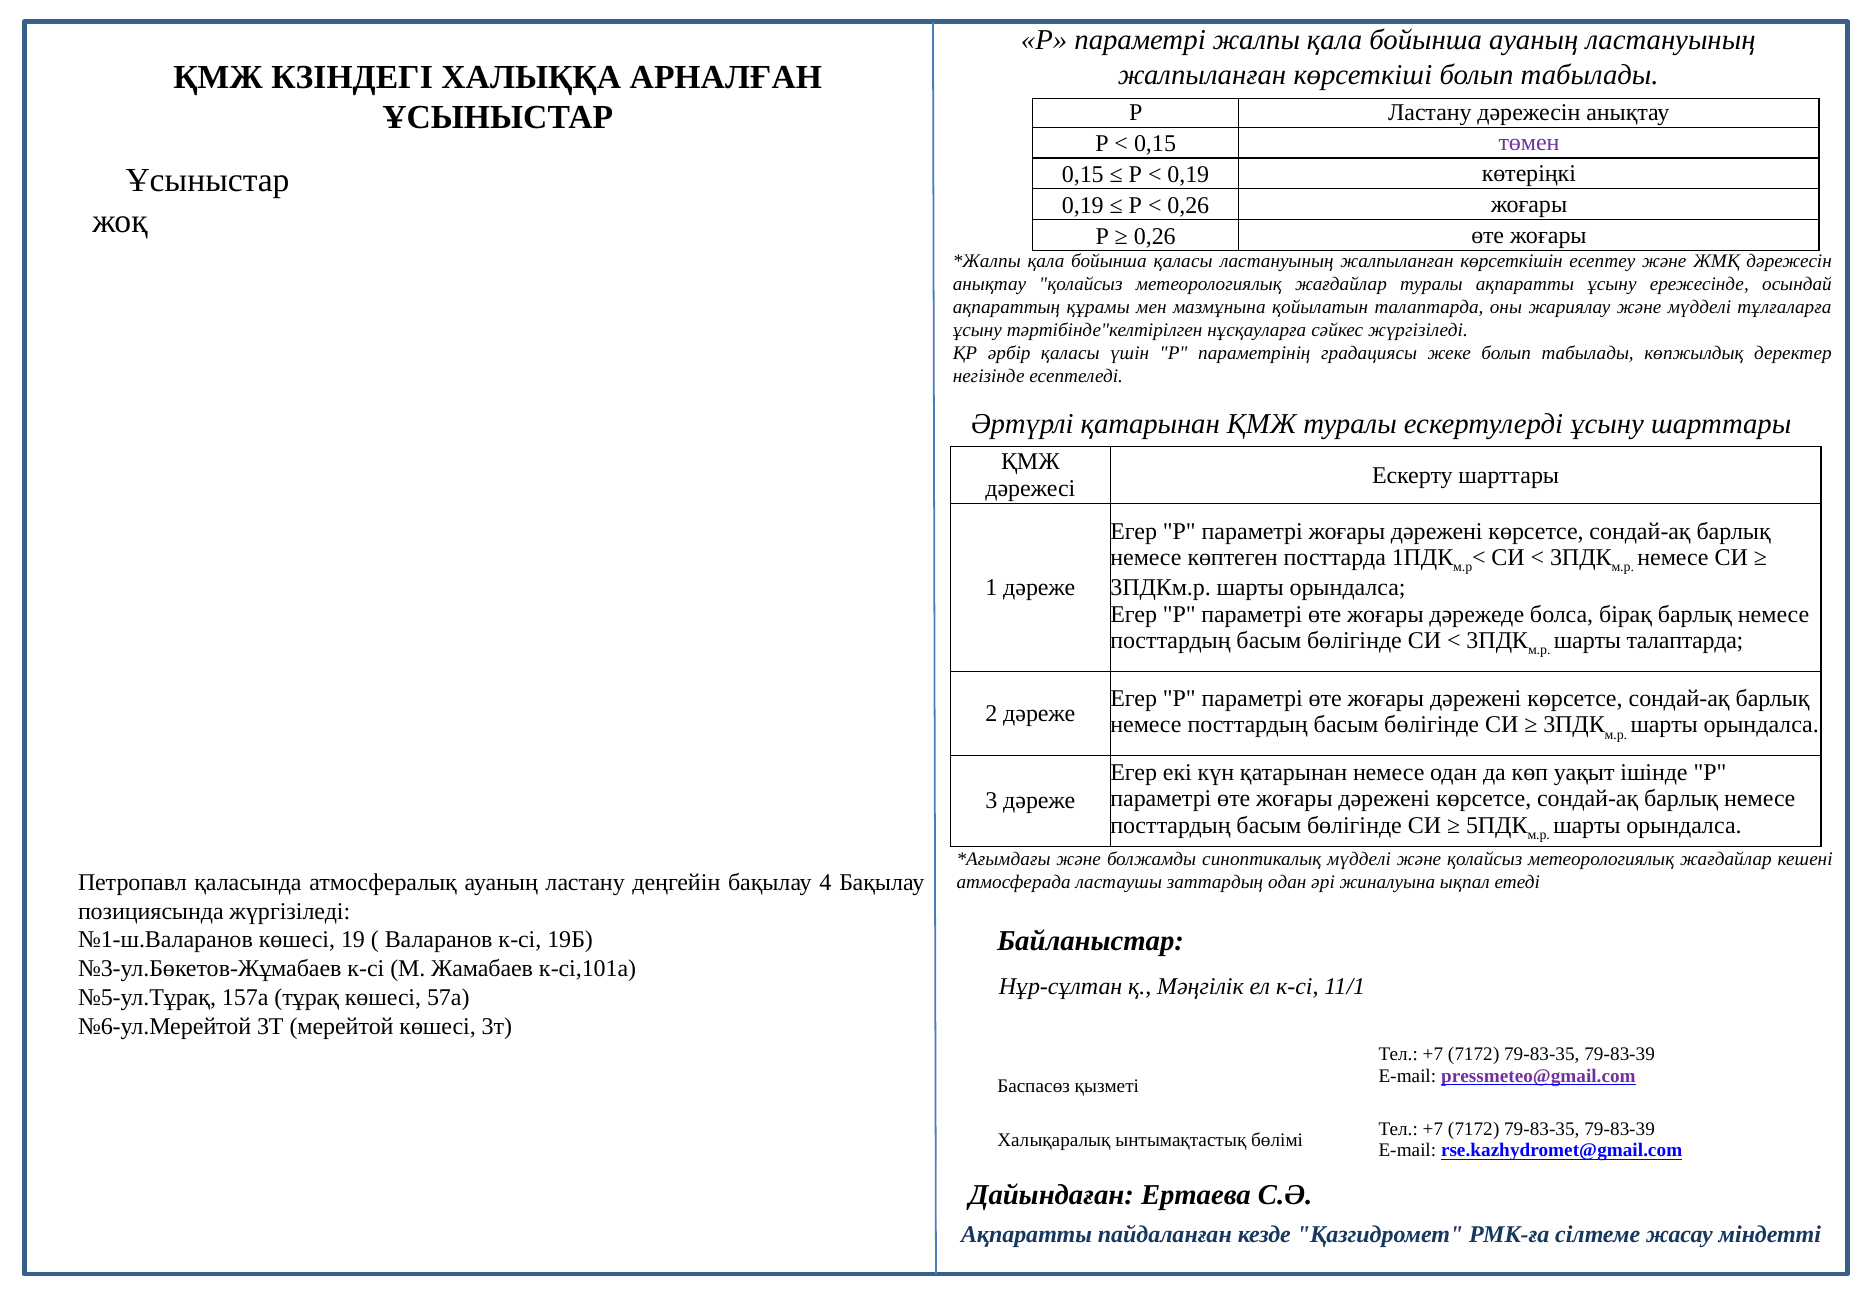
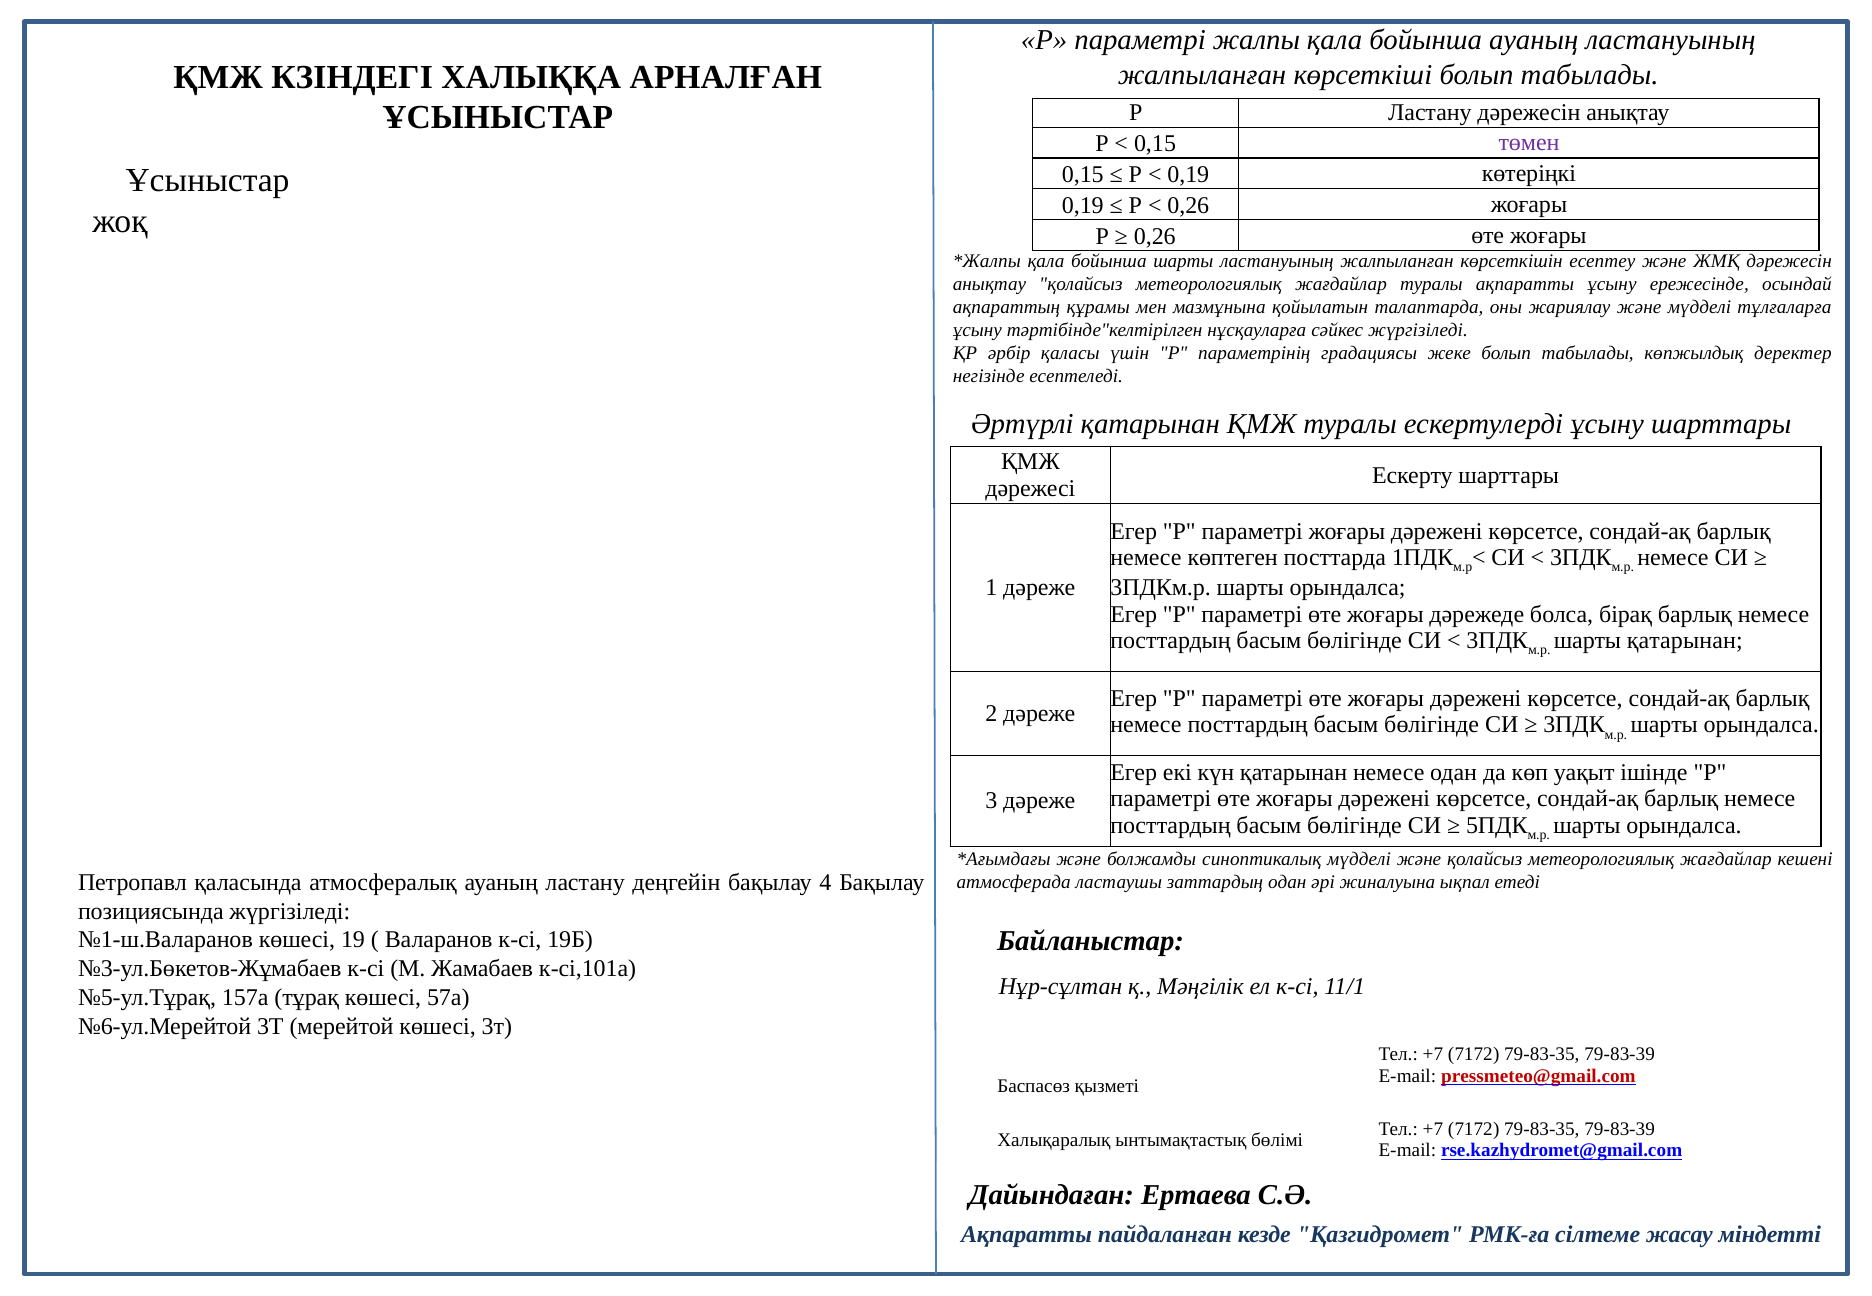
бойынша қаласы: қаласы -> шарты
шарты талаптарда: талаптарда -> қатарынан
pressmeteo@gmail.com colour: purple -> red
